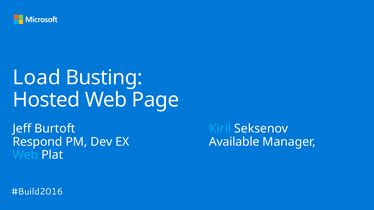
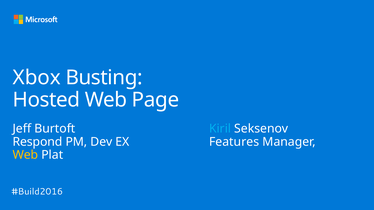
Load: Load -> Xbox
Available: Available -> Features
Web at (25, 155) colour: light blue -> yellow
